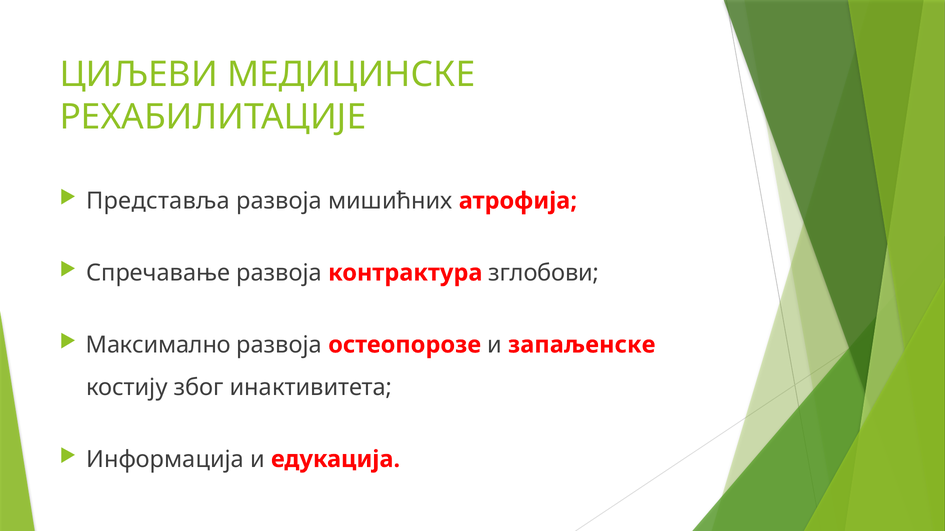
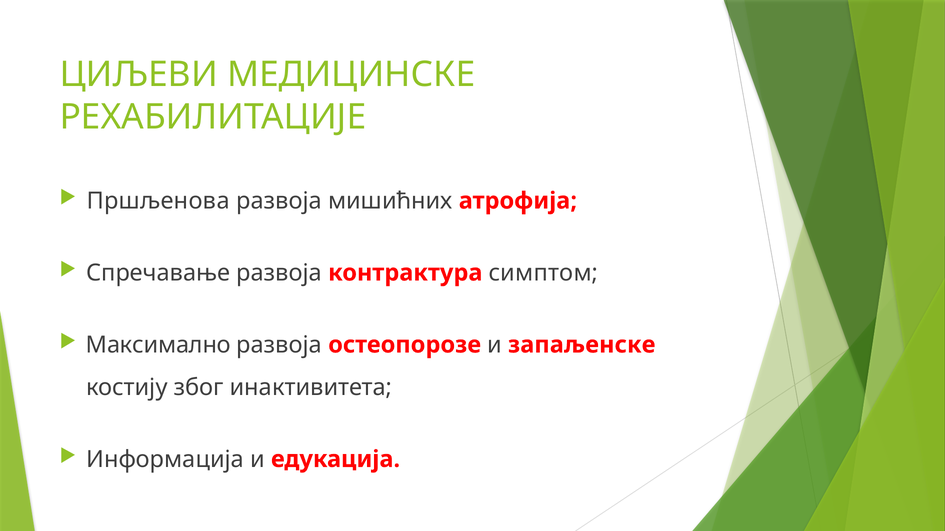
Представља: Представља -> Пршљенова
зглобови: зглобови -> симптом
